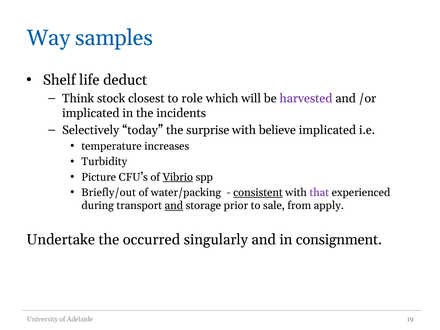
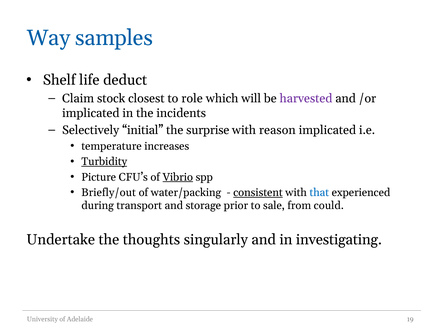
Think: Think -> Claim
today: today -> initial
believe: believe -> reason
Turbidity underline: none -> present
that colour: purple -> blue
and at (174, 206) underline: present -> none
apply: apply -> could
occurred: occurred -> thoughts
consignment: consignment -> investigating
